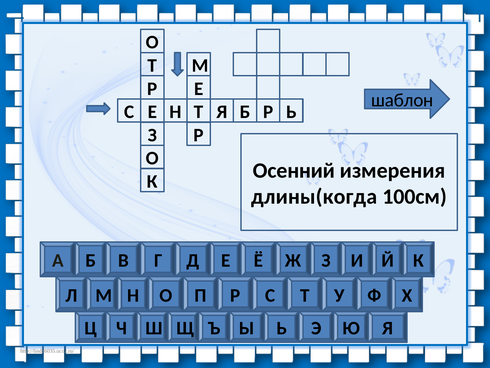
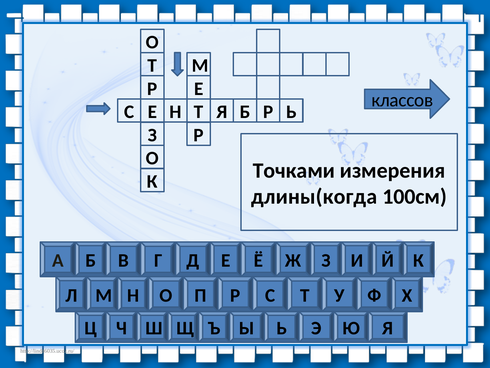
шаблон: шаблон -> классов
Осенний: Осенний -> Точками
